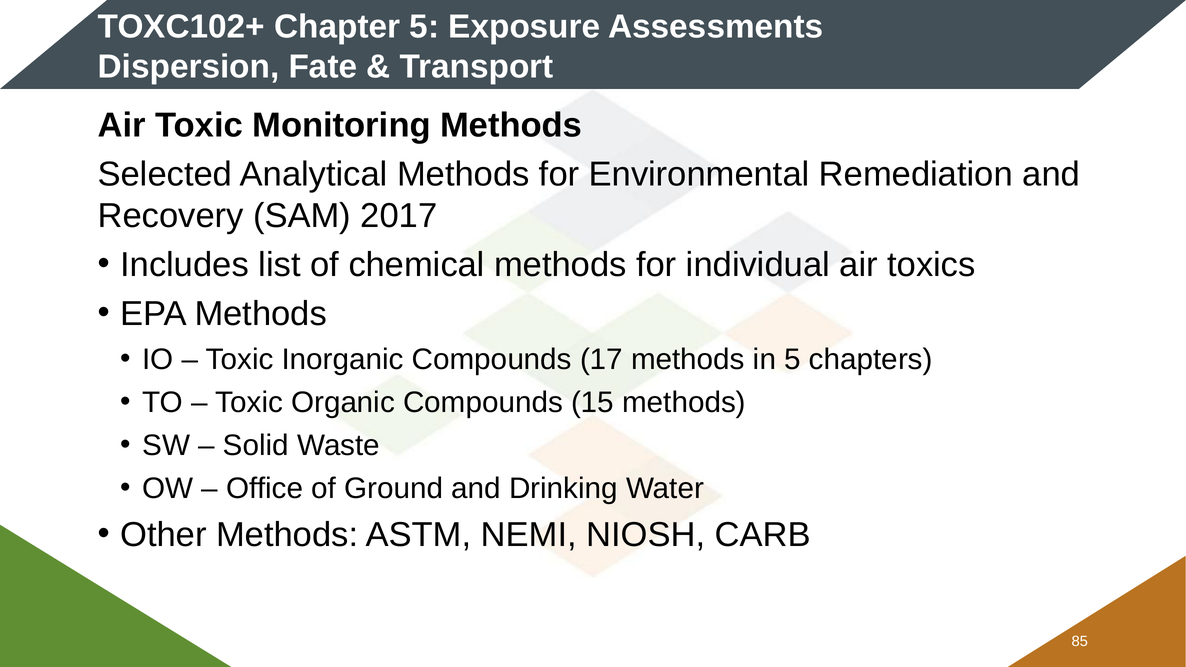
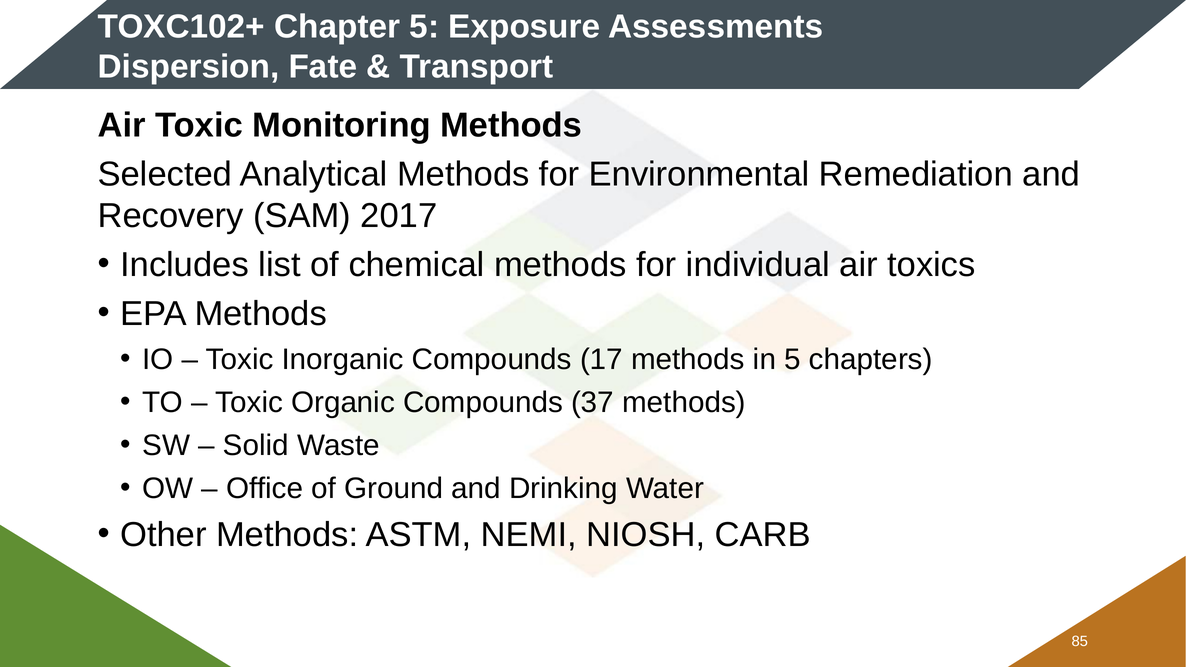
15: 15 -> 37
